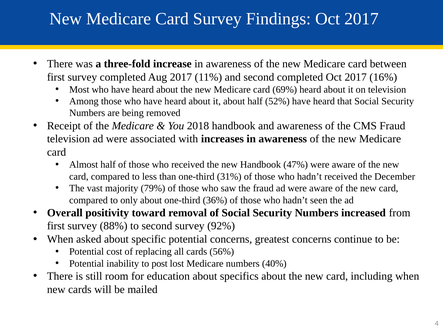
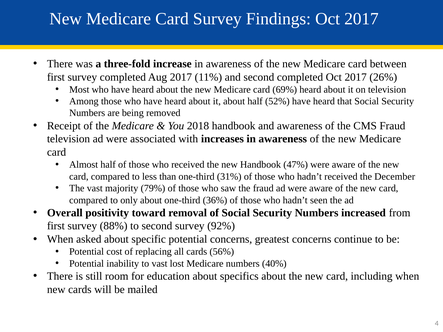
16%: 16% -> 26%
to post: post -> vast
